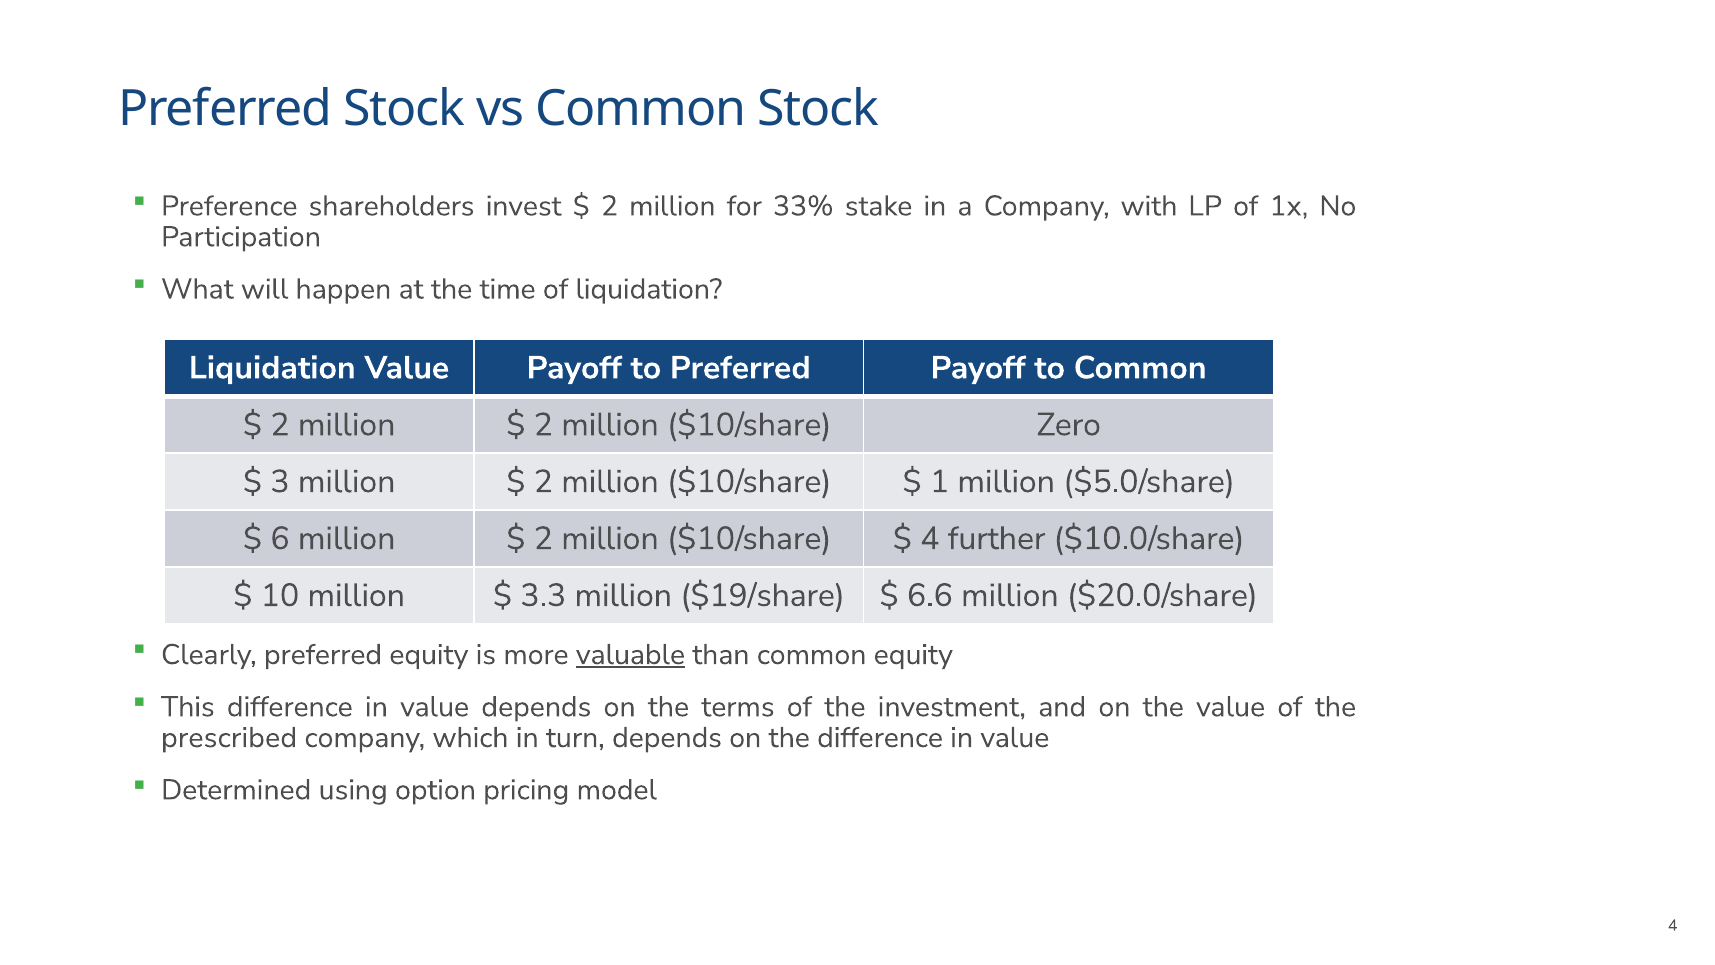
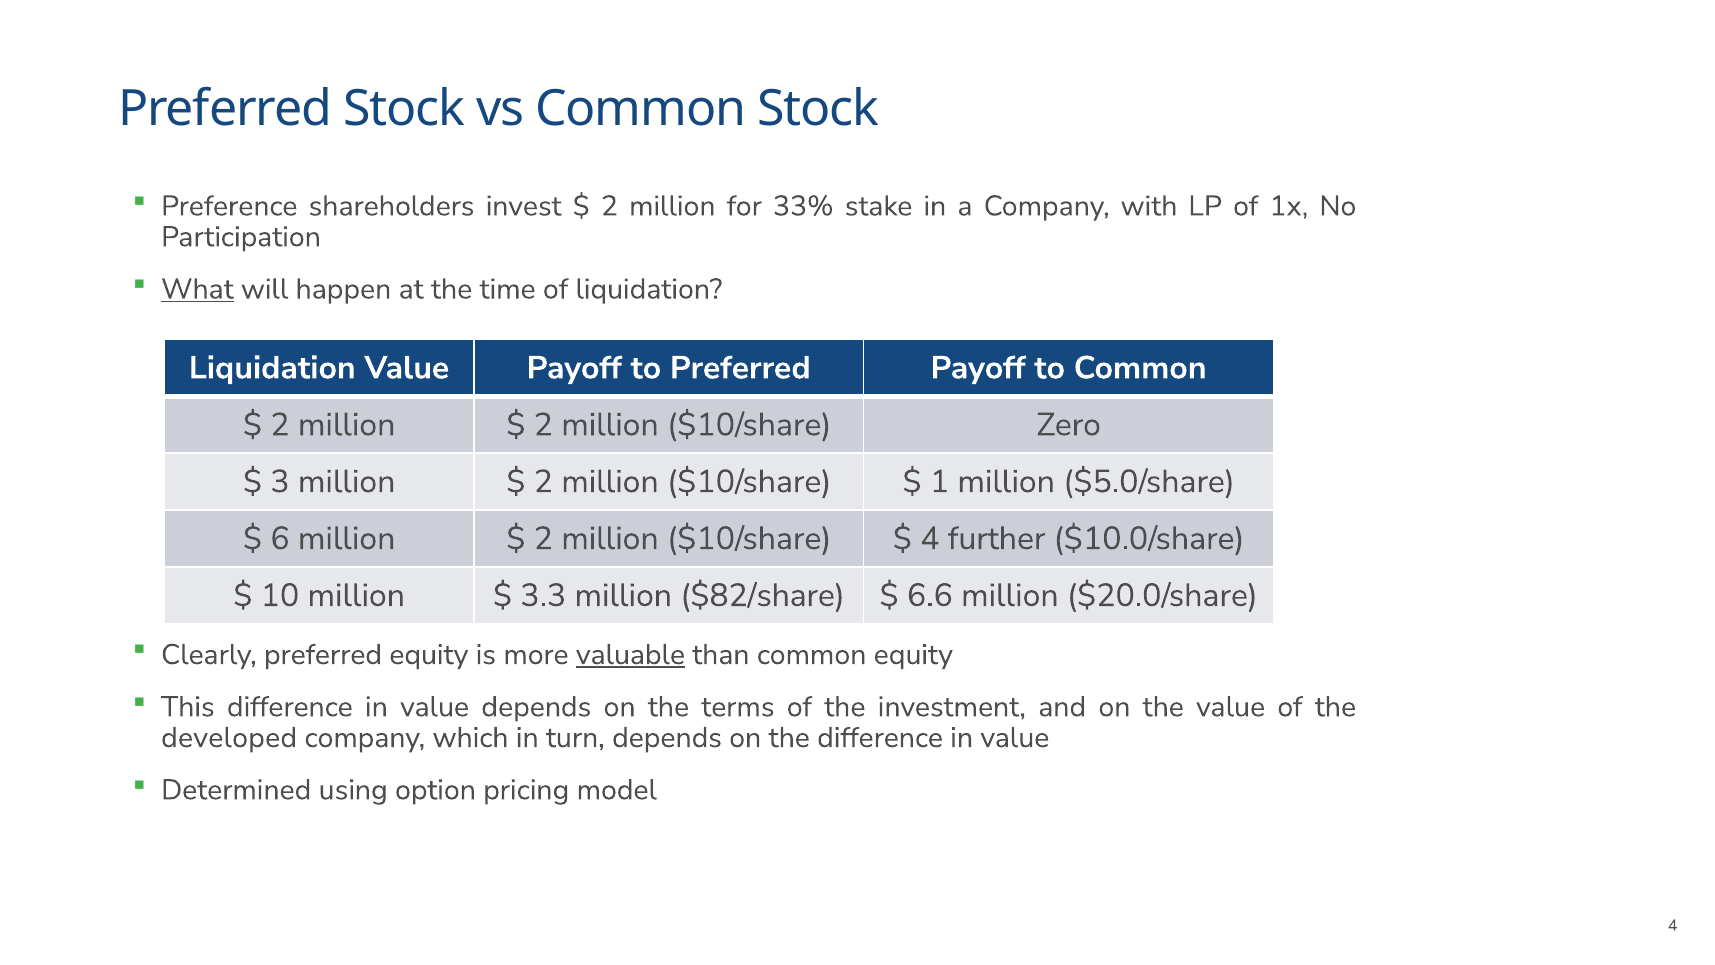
What underline: none -> present
$19/share: $19/share -> $82/share
prescribed: prescribed -> developed
